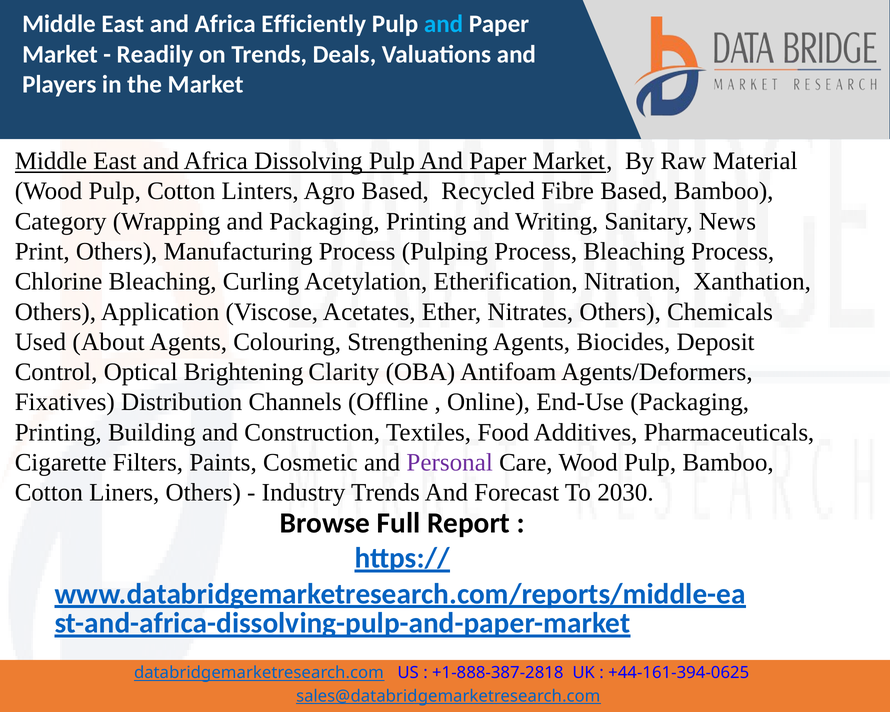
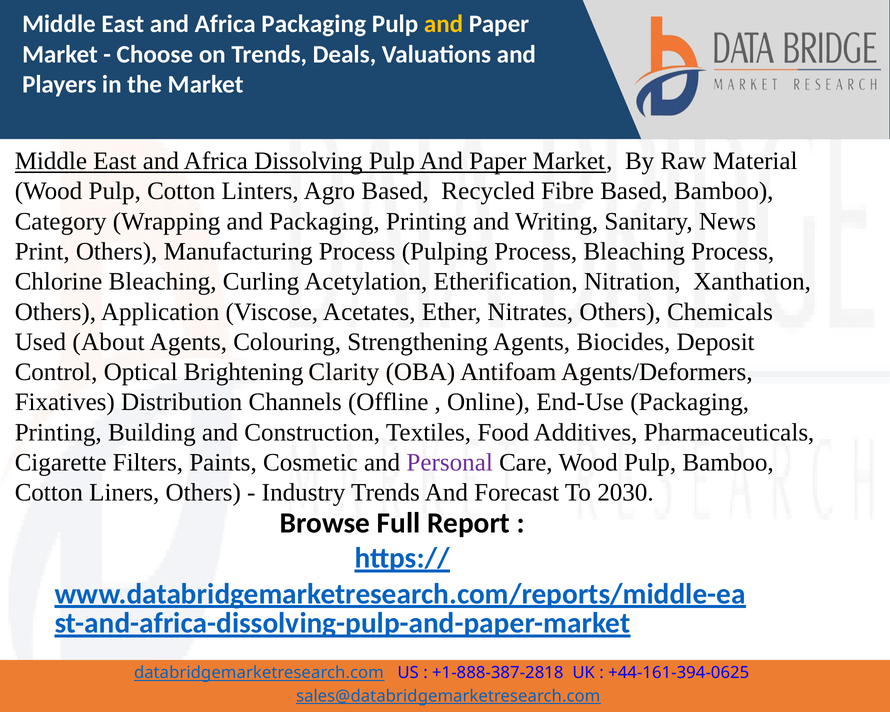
Africa Efficiently: Efficiently -> Packaging
and at (444, 24) colour: light blue -> yellow
Readily: Readily -> Choose
